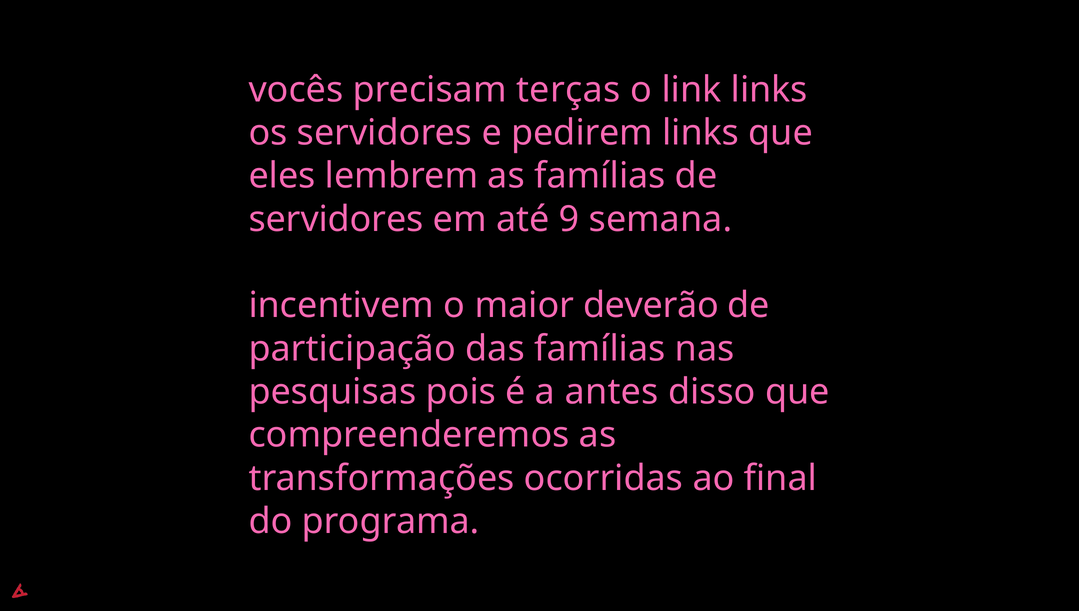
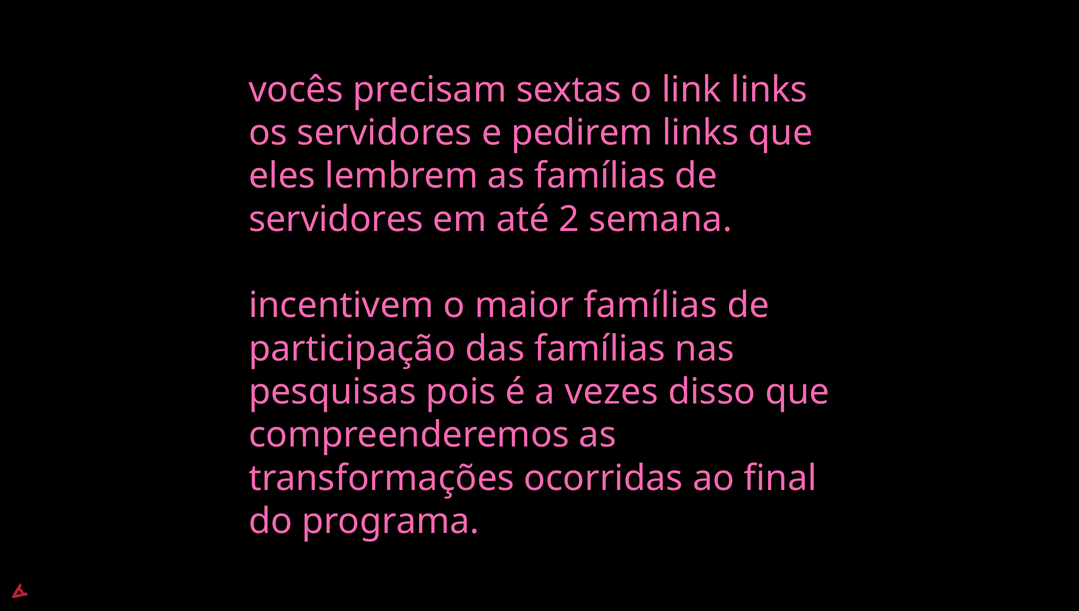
terças: terças -> sextas
9: 9 -> 2
maior deverão: deverão -> famílias
antes: antes -> vezes
